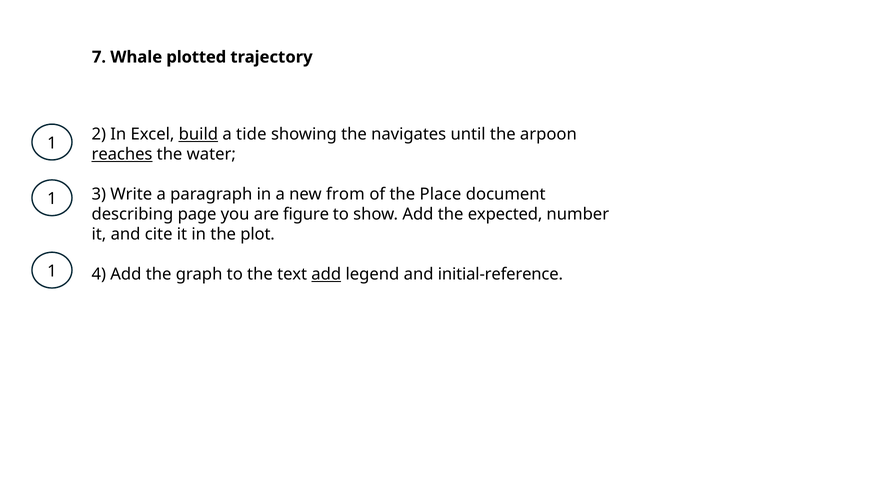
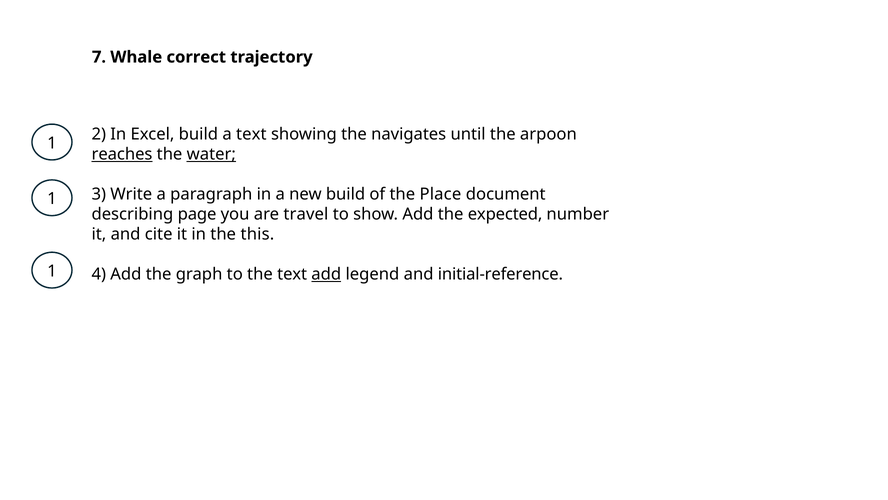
plotted: plotted -> correct
build at (198, 134) underline: present -> none
a tide: tide -> text
water underline: none -> present
new from: from -> build
figure: figure -> travel
plot: plot -> this
